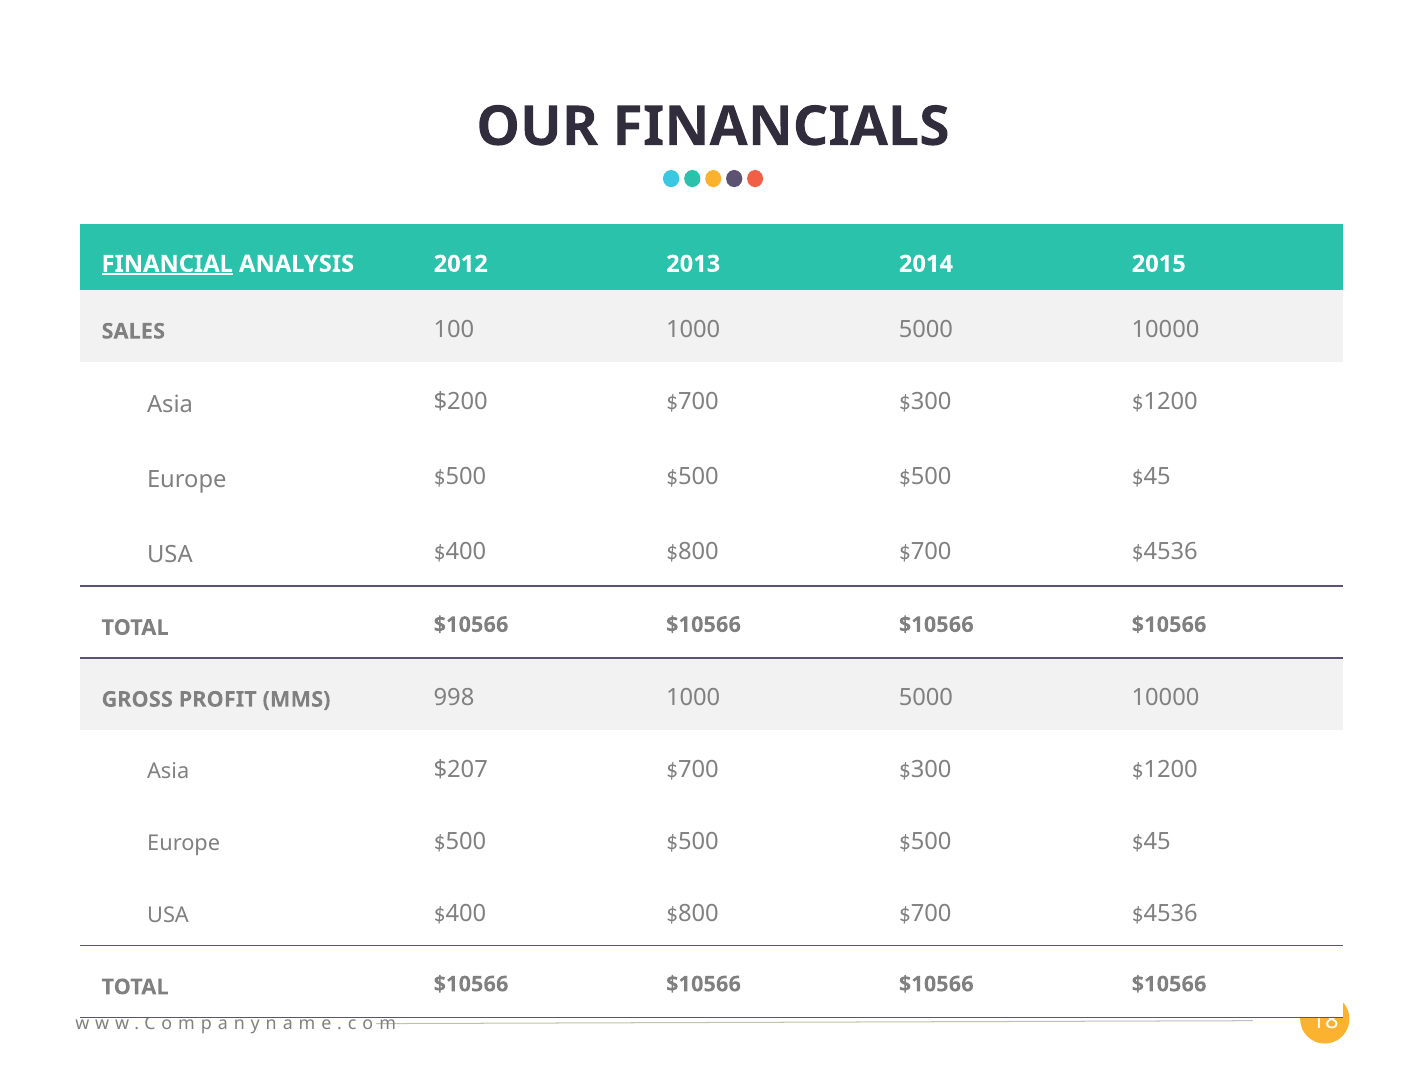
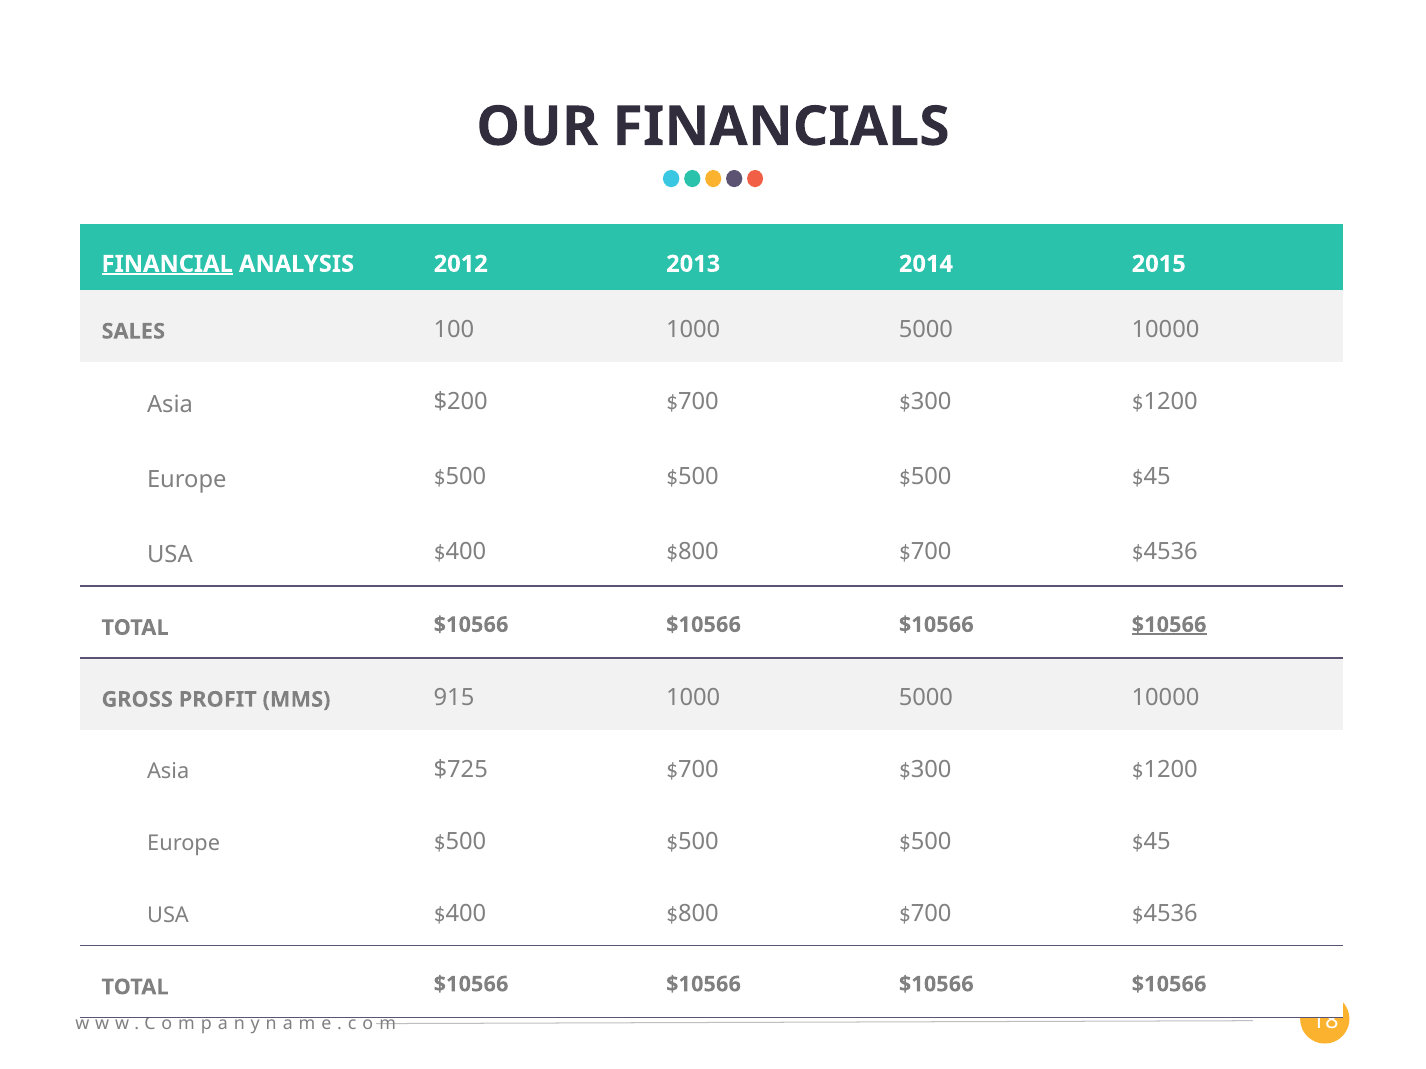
$10566 at (1169, 625) underline: none -> present
998: 998 -> 915
$207: $207 -> $725
